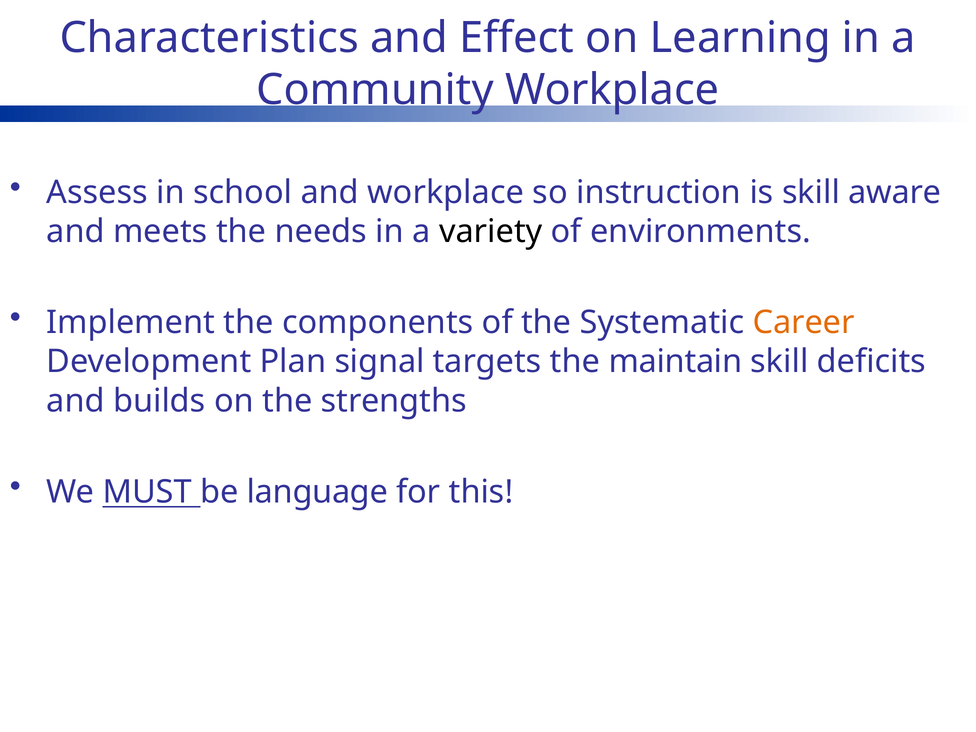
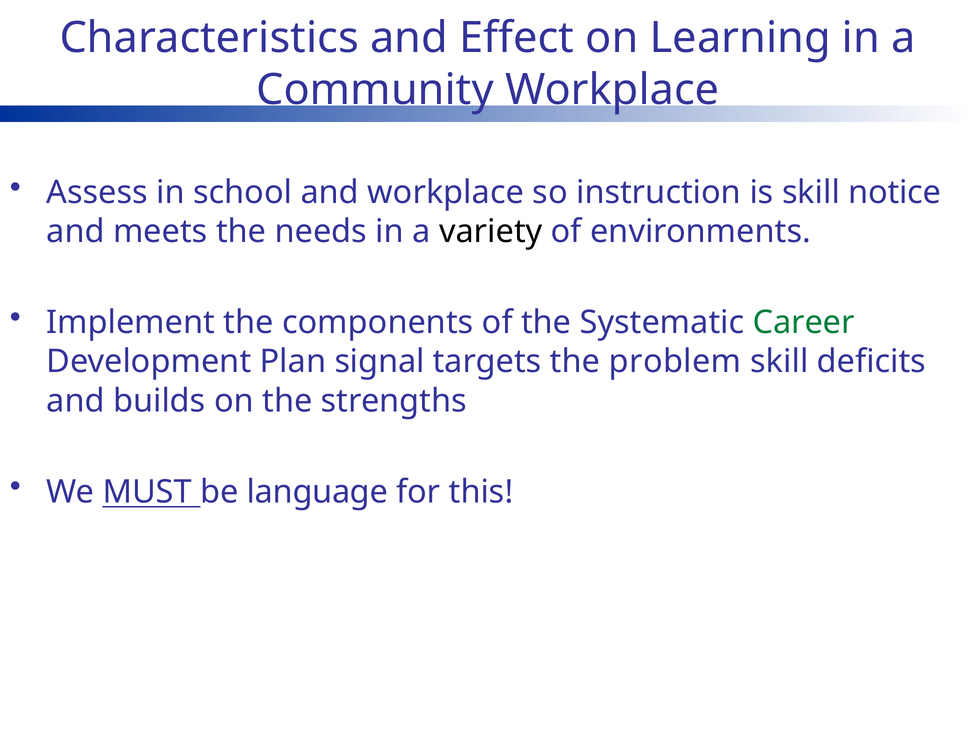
aware: aware -> notice
Career colour: orange -> green
maintain: maintain -> problem
